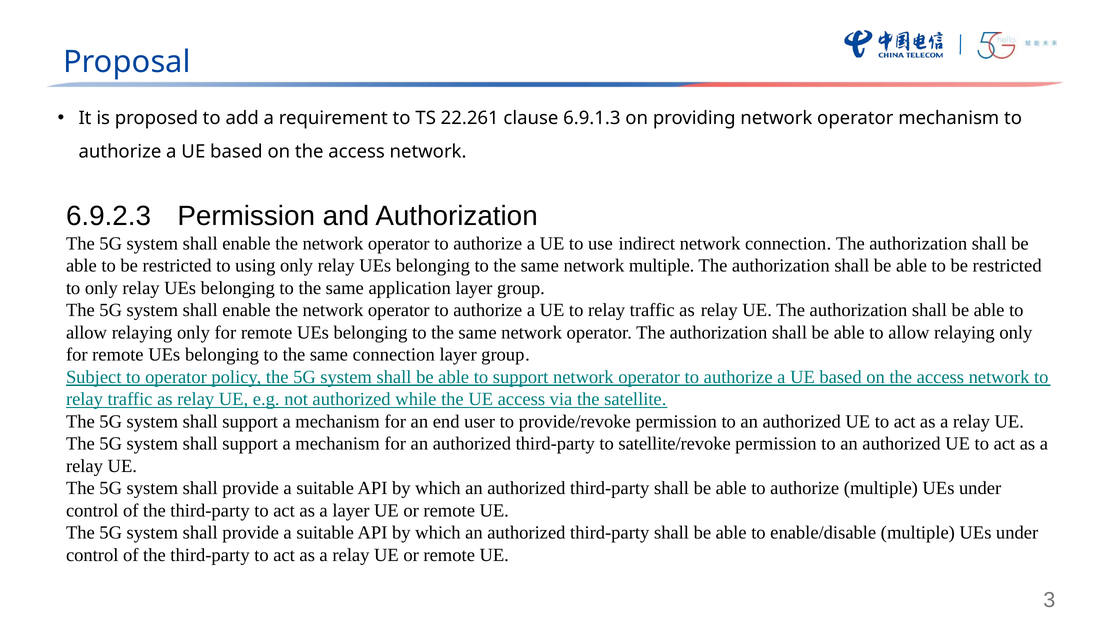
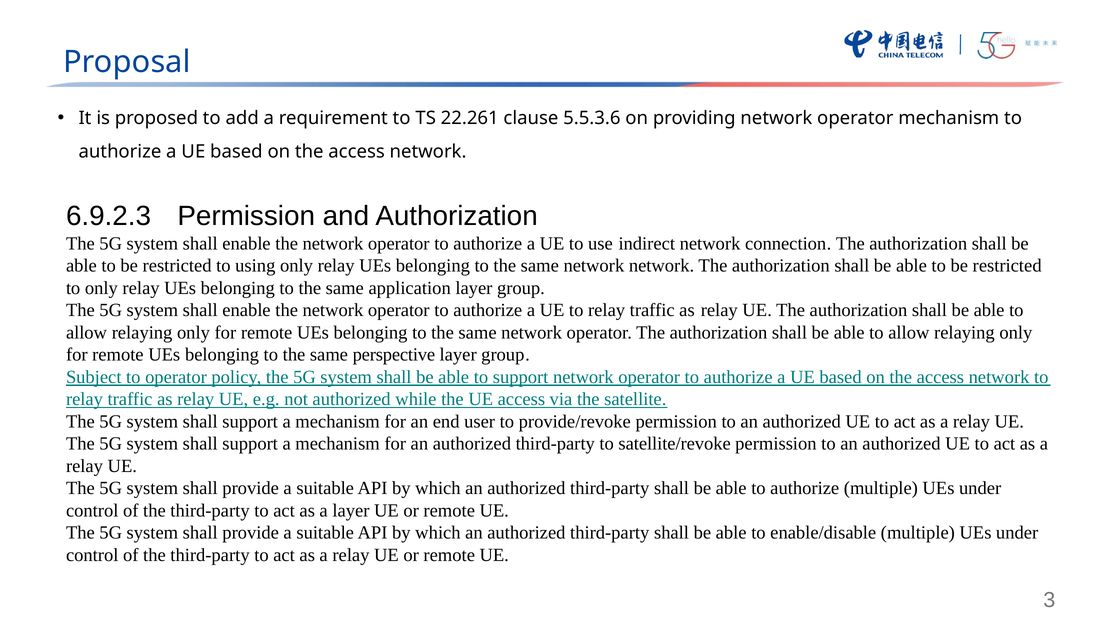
6.9.1.3: 6.9.1.3 -> 5.5.3.6
network multiple: multiple -> network
same connection: connection -> perspective
